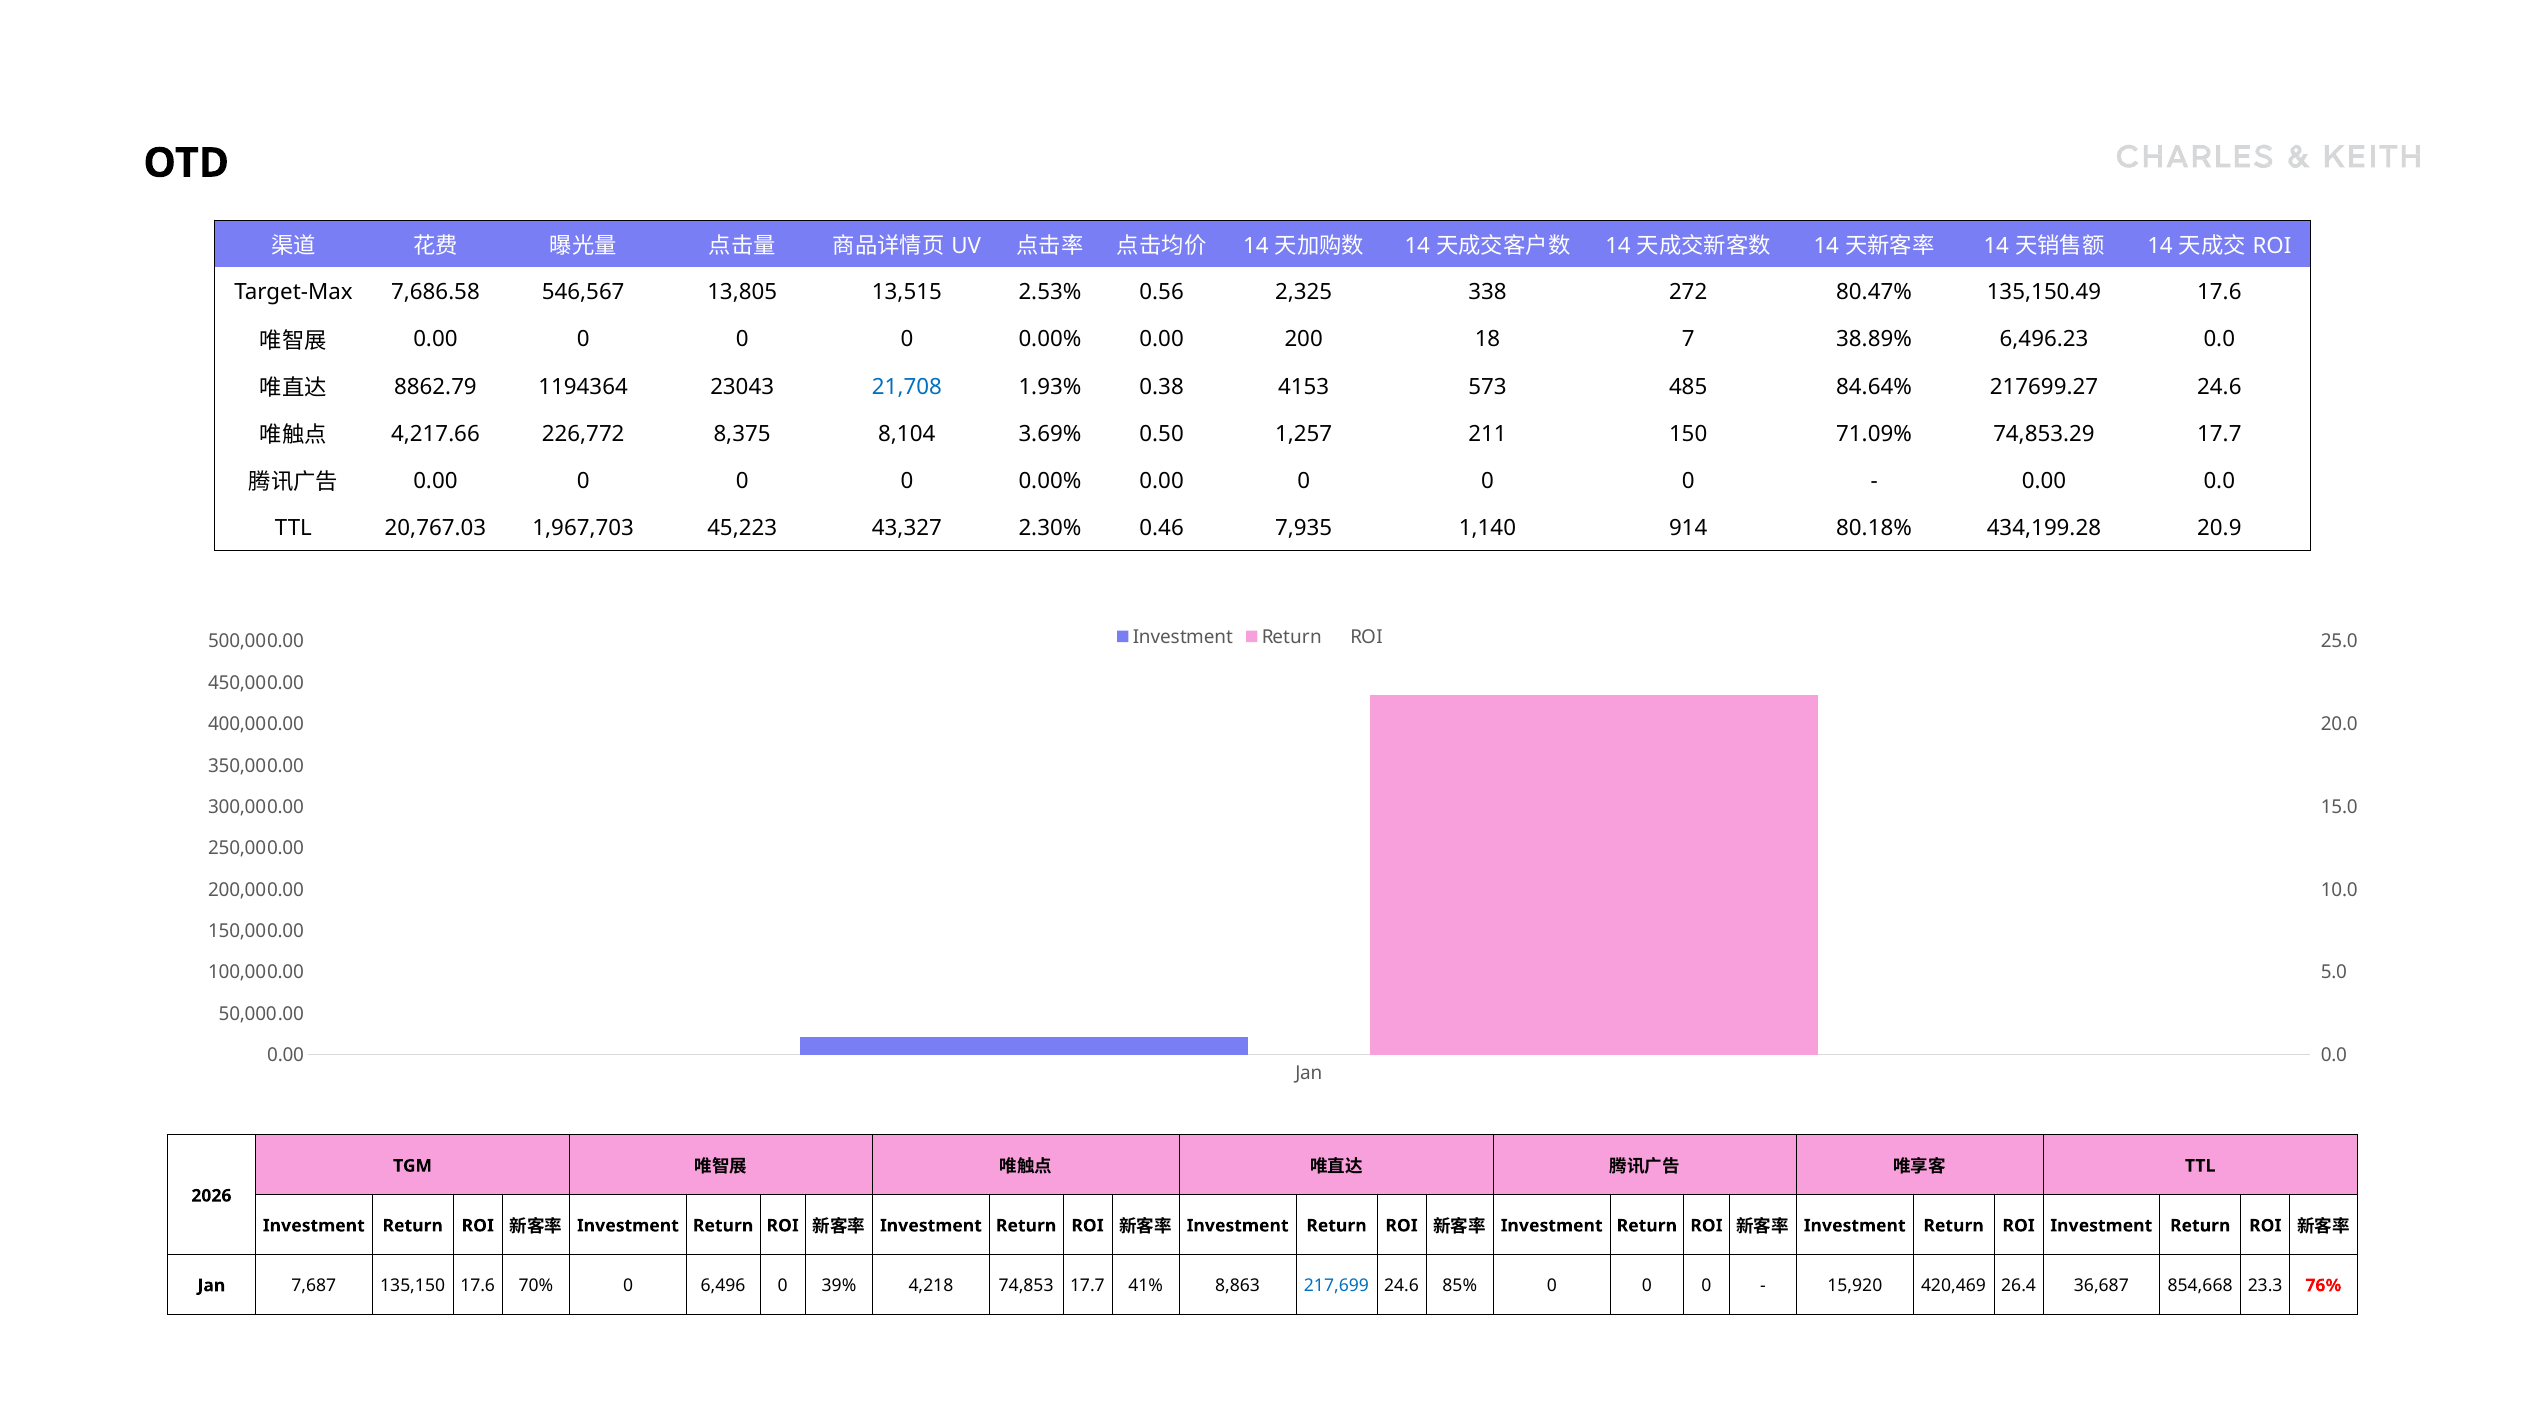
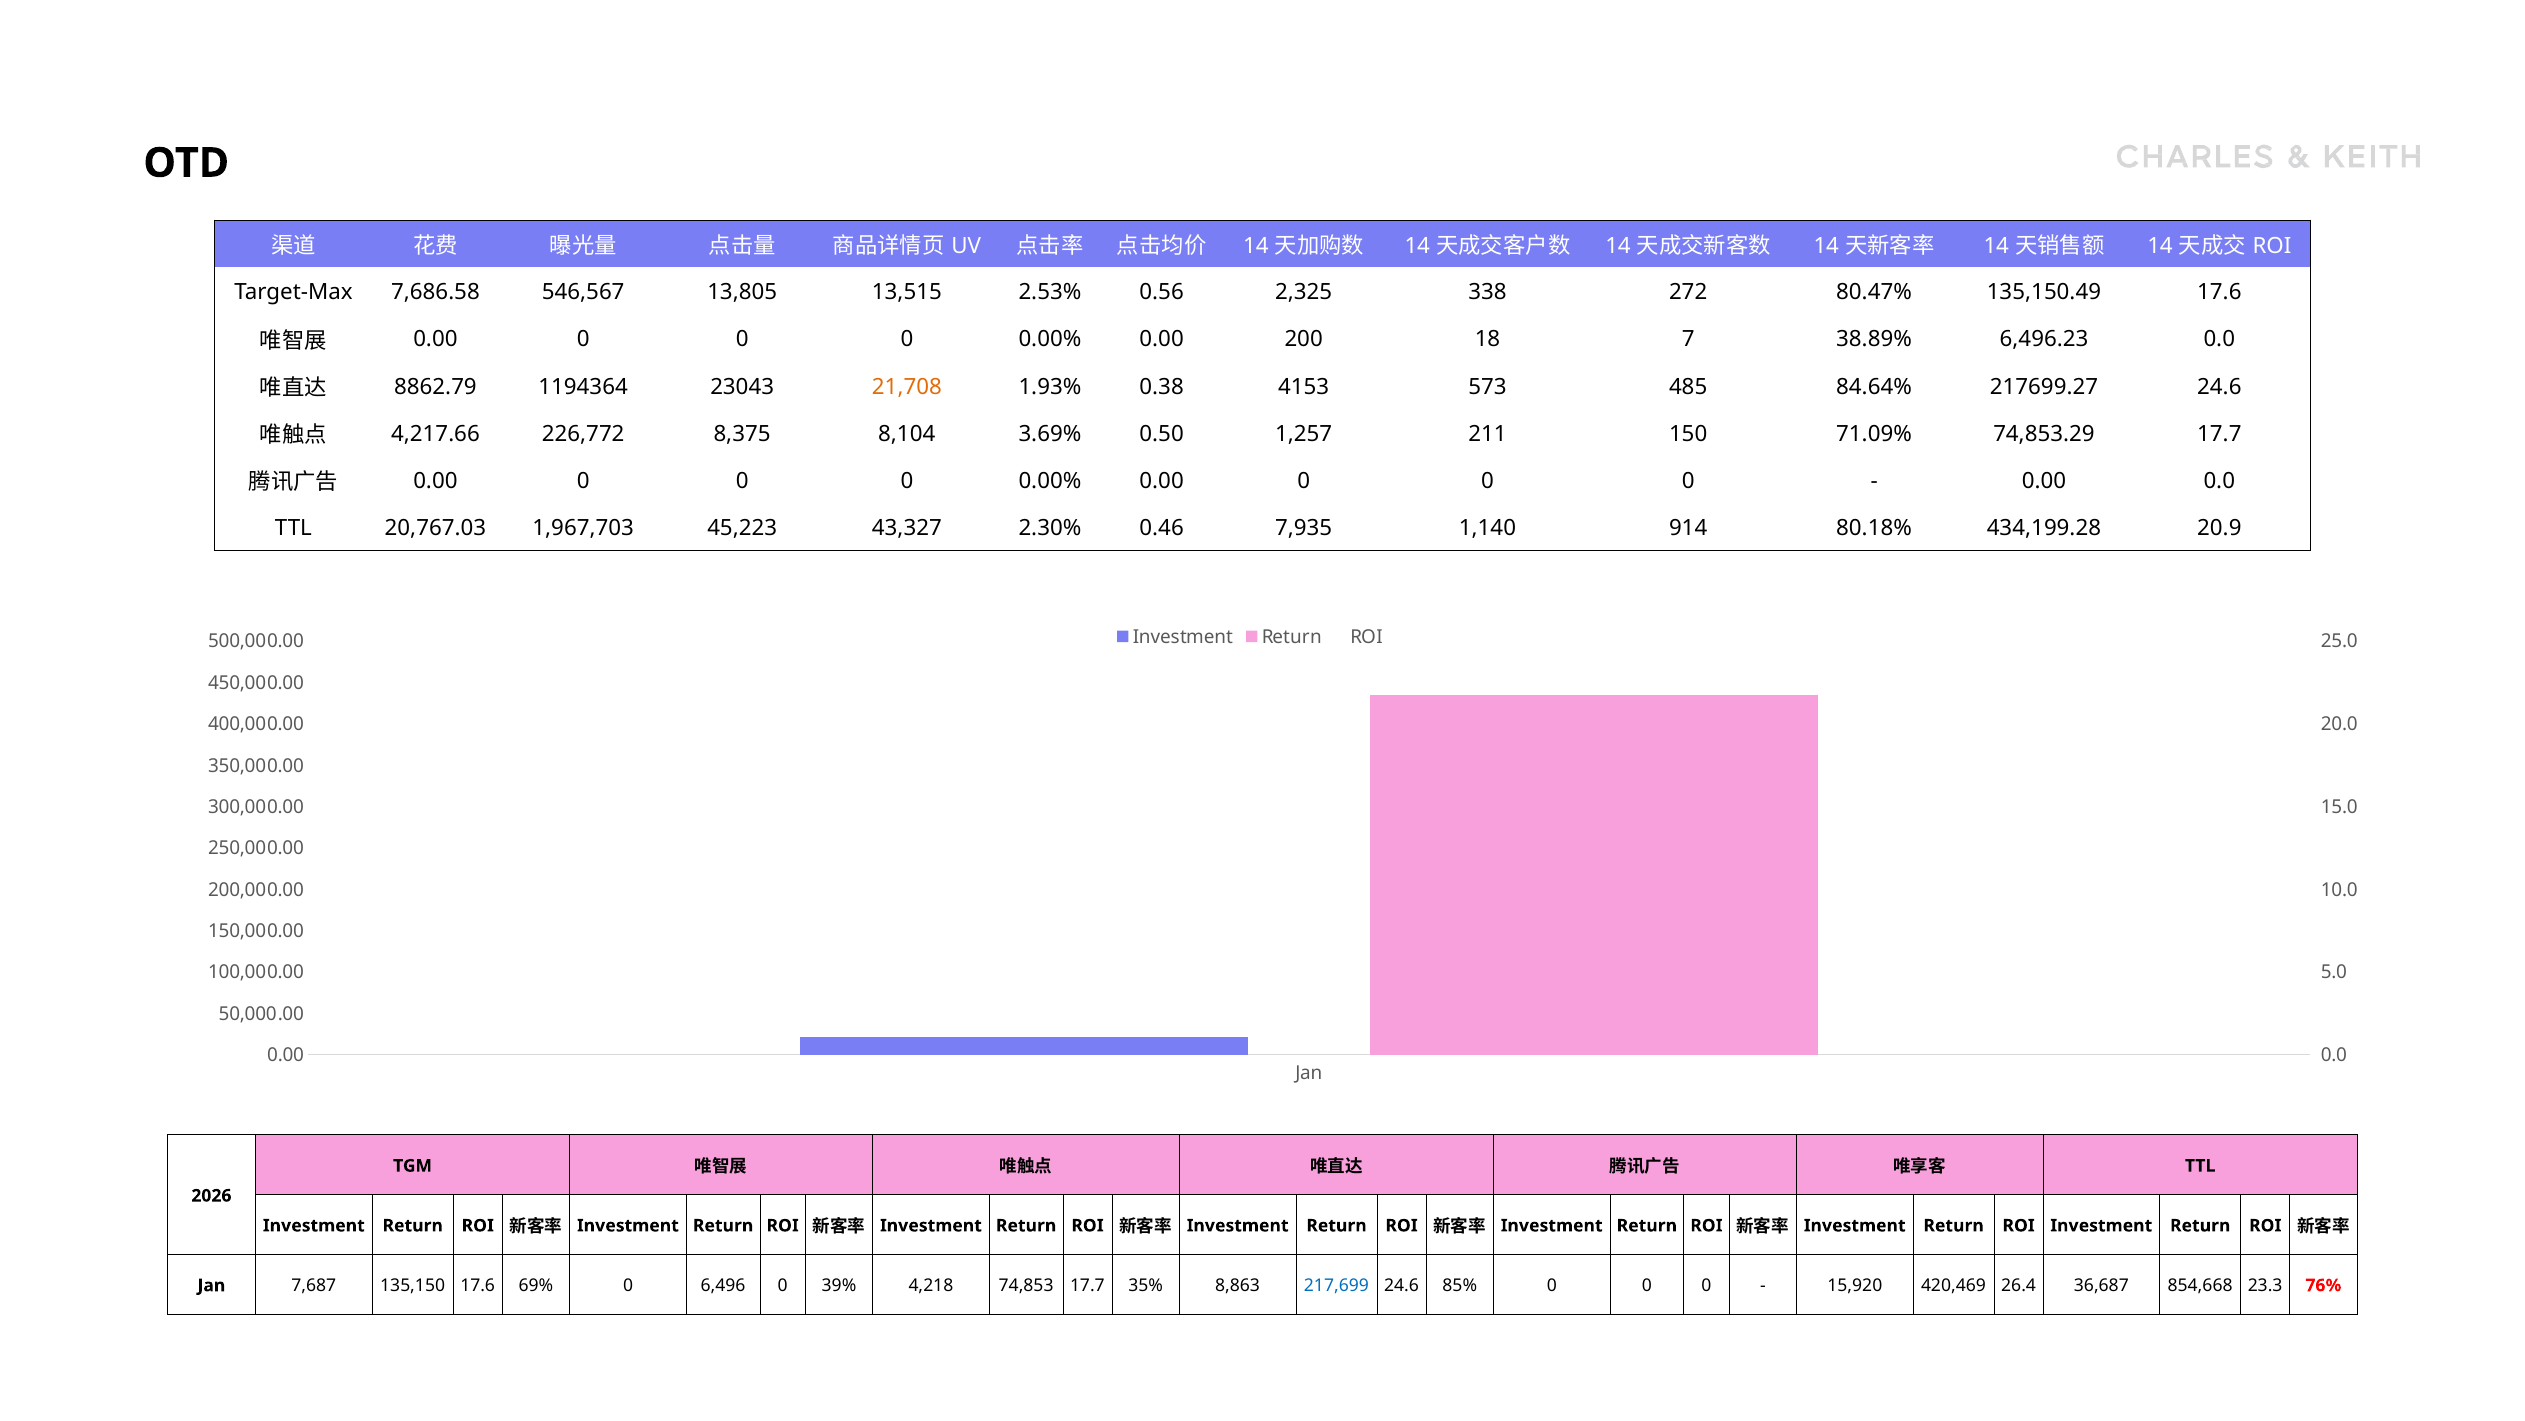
21,708 colour: blue -> orange
70%: 70% -> 69%
41%: 41% -> 35%
